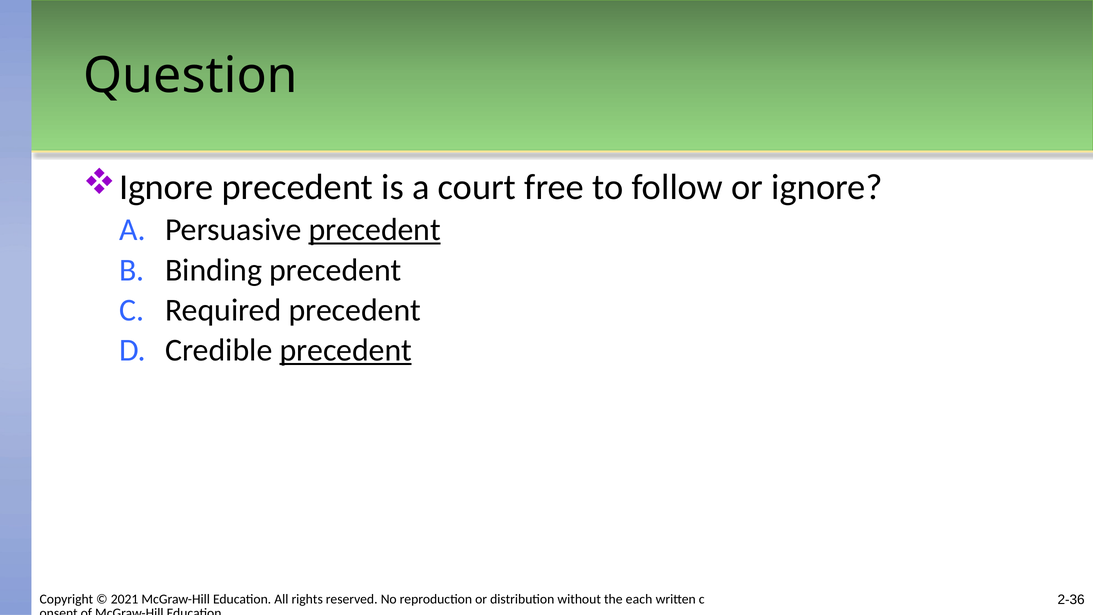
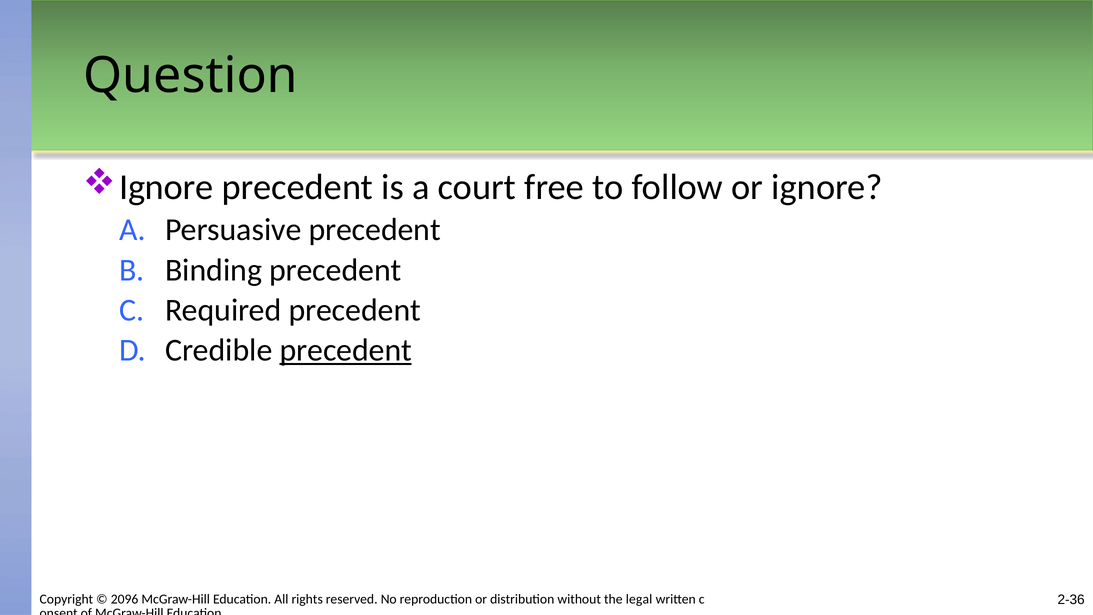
precedent at (375, 230) underline: present -> none
2021: 2021 -> 2096
each: each -> legal
